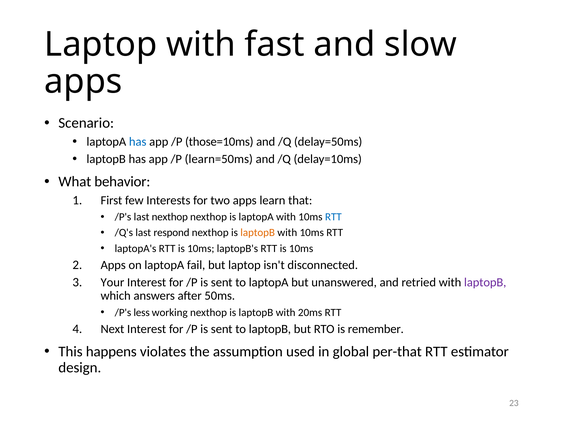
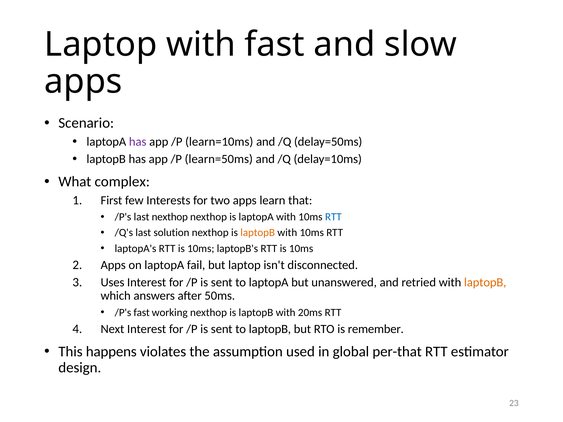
has at (138, 142) colour: blue -> purple
those=10ms: those=10ms -> learn=10ms
behavior: behavior -> complex
respond: respond -> solution
Your: Your -> Uses
laptopB at (485, 283) colour: purple -> orange
/P's less: less -> fast
